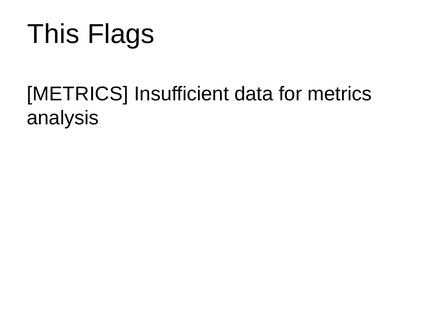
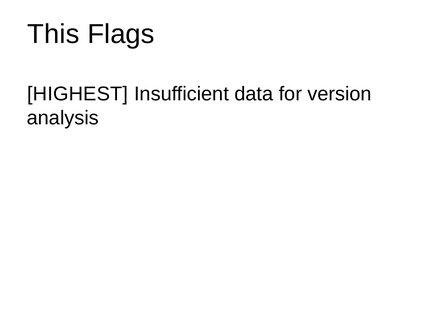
METRICS at (78, 94): METRICS -> HIGHEST
for metrics: metrics -> version
